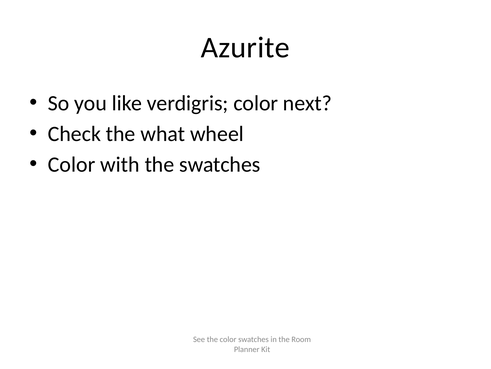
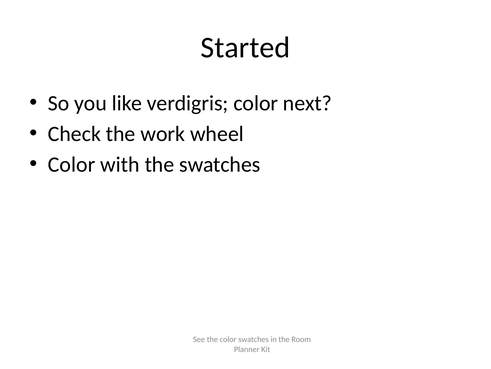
Azurite: Azurite -> Started
what: what -> work
